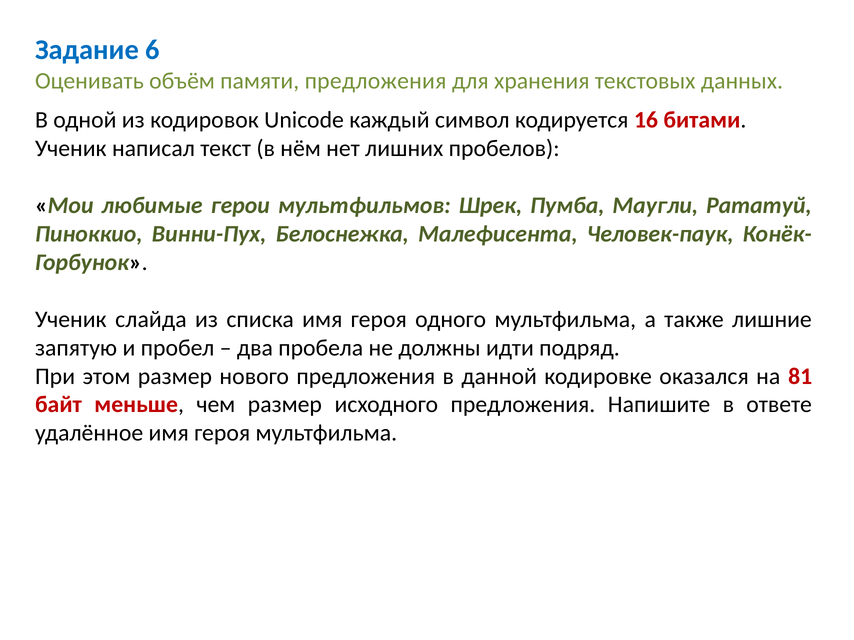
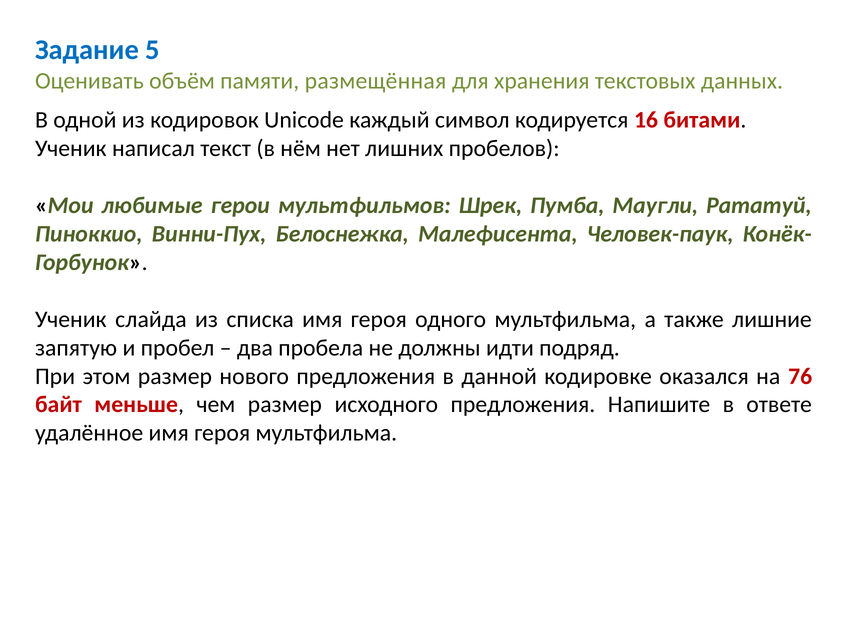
6: 6 -> 5
памяти предложения: предложения -> размещённая
81: 81 -> 76
